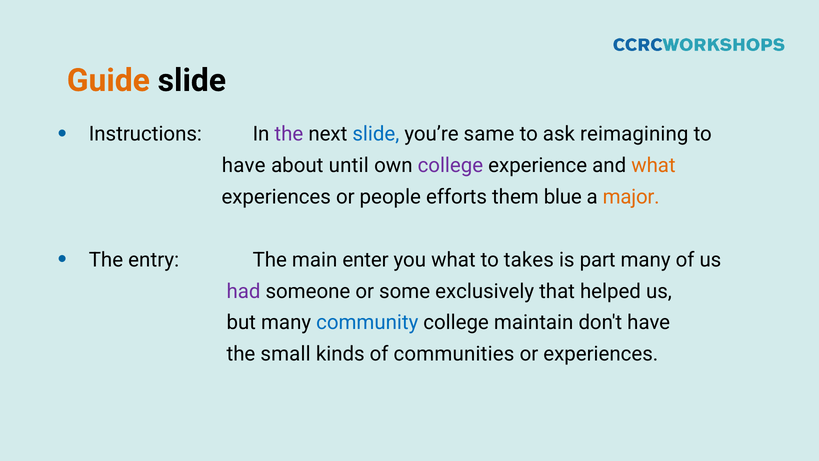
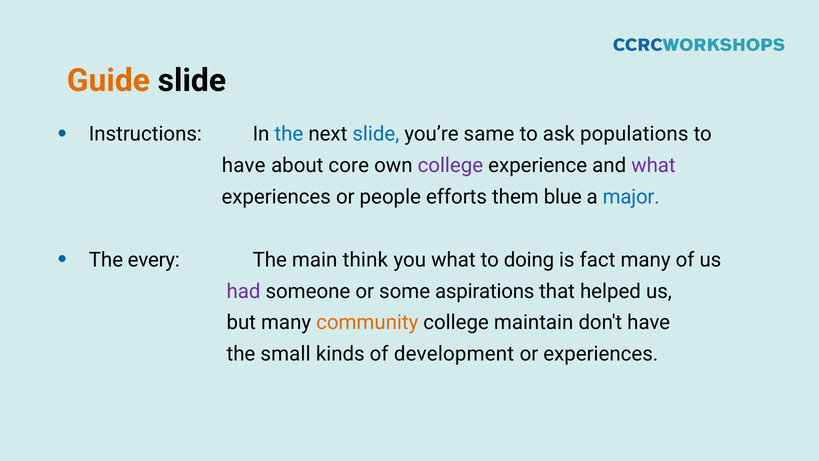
the at (289, 134) colour: purple -> blue
reimagining: reimagining -> populations
until: until -> core
what at (653, 165) colour: orange -> purple
major colour: orange -> blue
entry: entry -> every
enter: enter -> think
takes: takes -> doing
part: part -> fact
exclusively: exclusively -> aspirations
community colour: blue -> orange
communities: communities -> development
